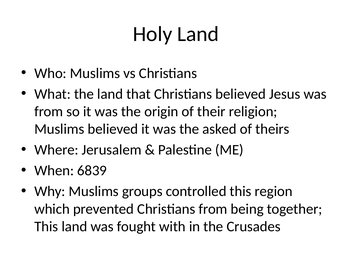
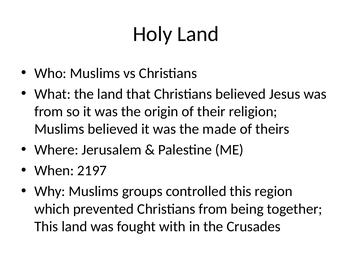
asked: asked -> made
6839: 6839 -> 2197
